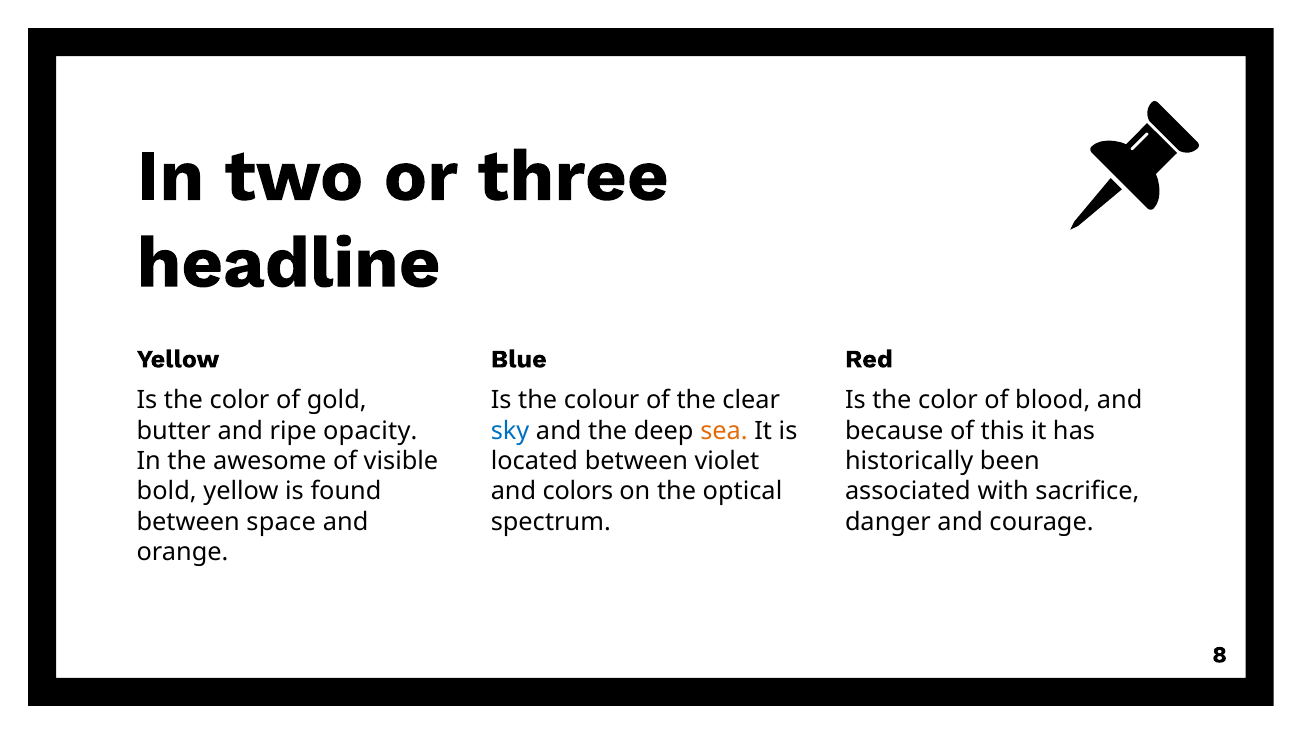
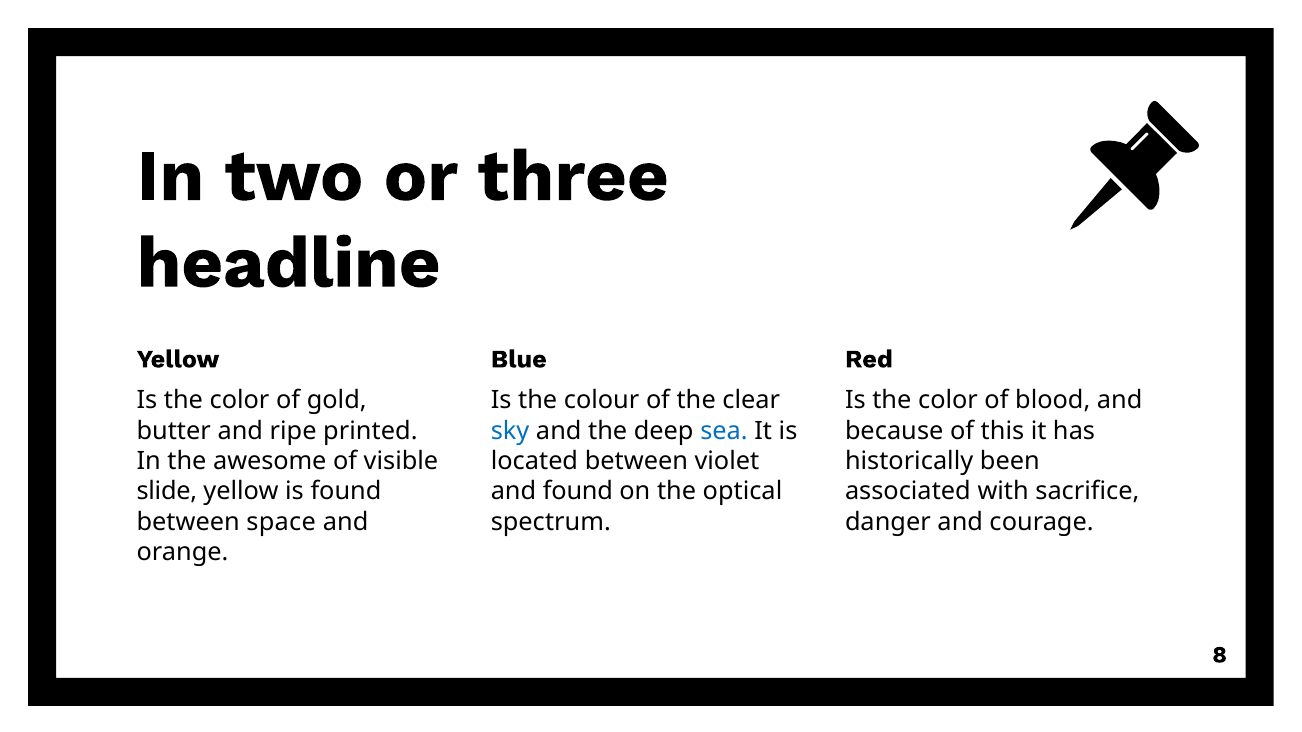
opacity: opacity -> printed
sea colour: orange -> blue
bold: bold -> slide
and colors: colors -> found
